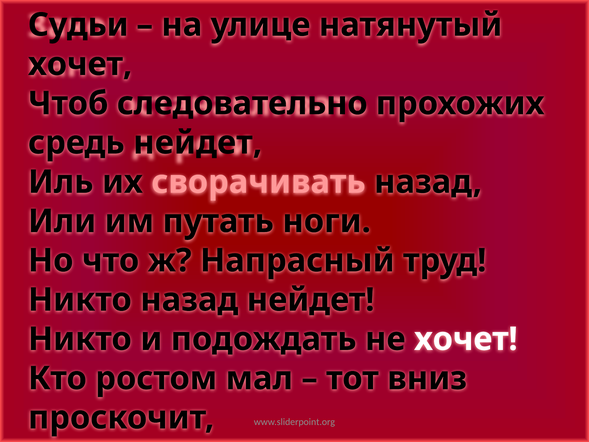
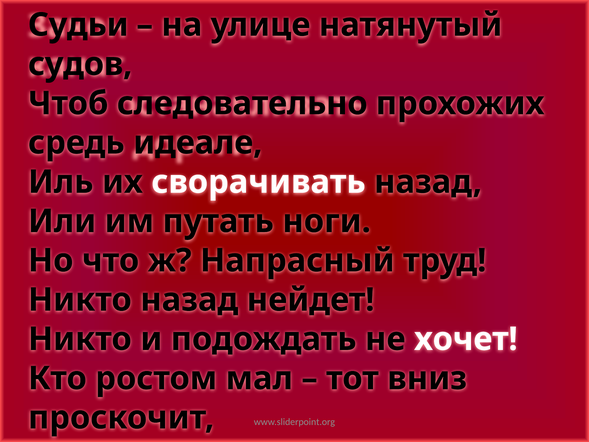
хочет at (80, 64): хочет -> судов
средь нейдет: нейдет -> идеале
сворачивать colour: pink -> white
